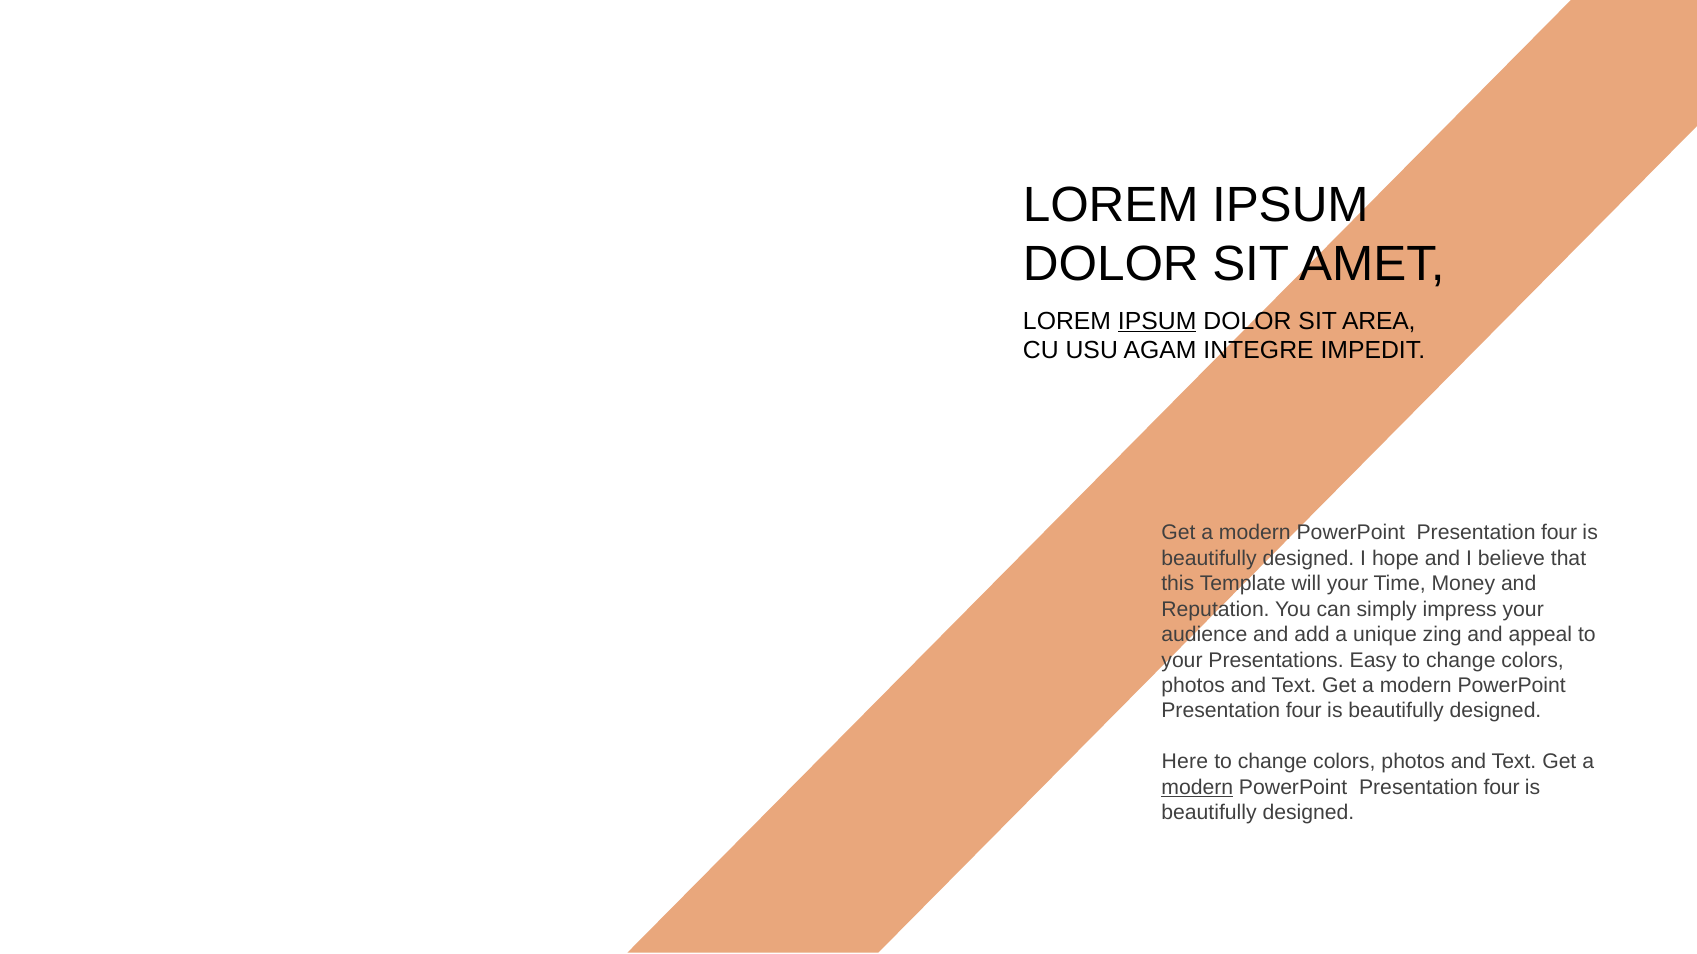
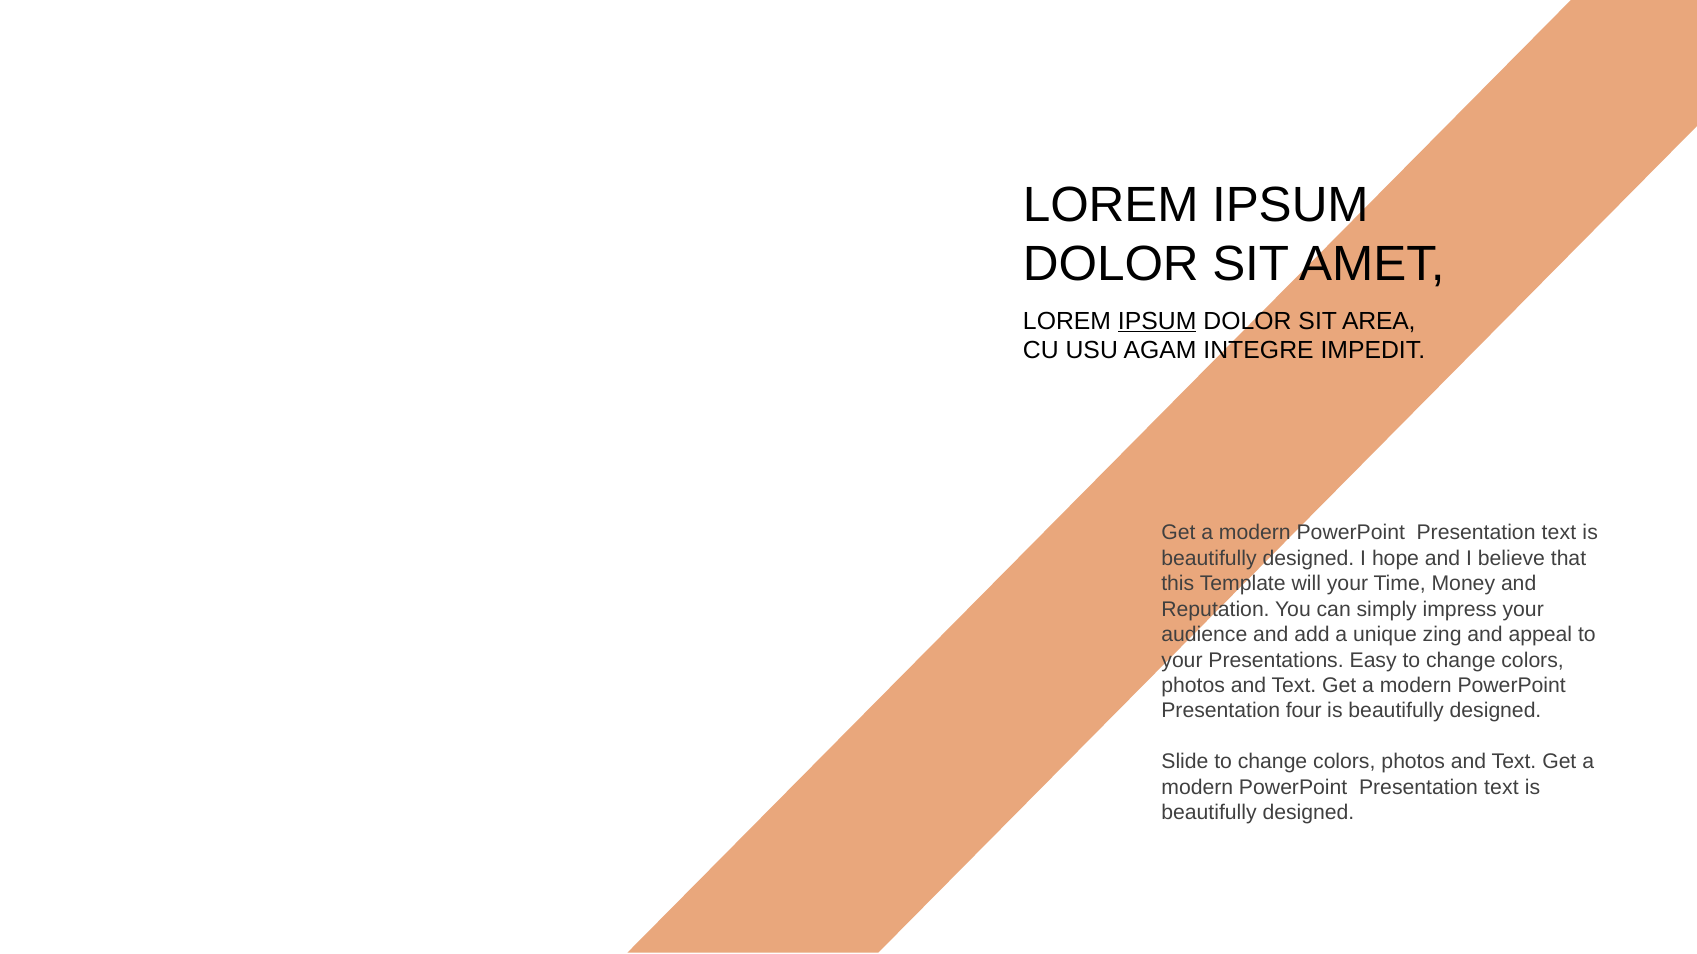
four at (1559, 533): four -> text
Here: Here -> Slide
modern at (1197, 788) underline: present -> none
four at (1502, 788): four -> text
